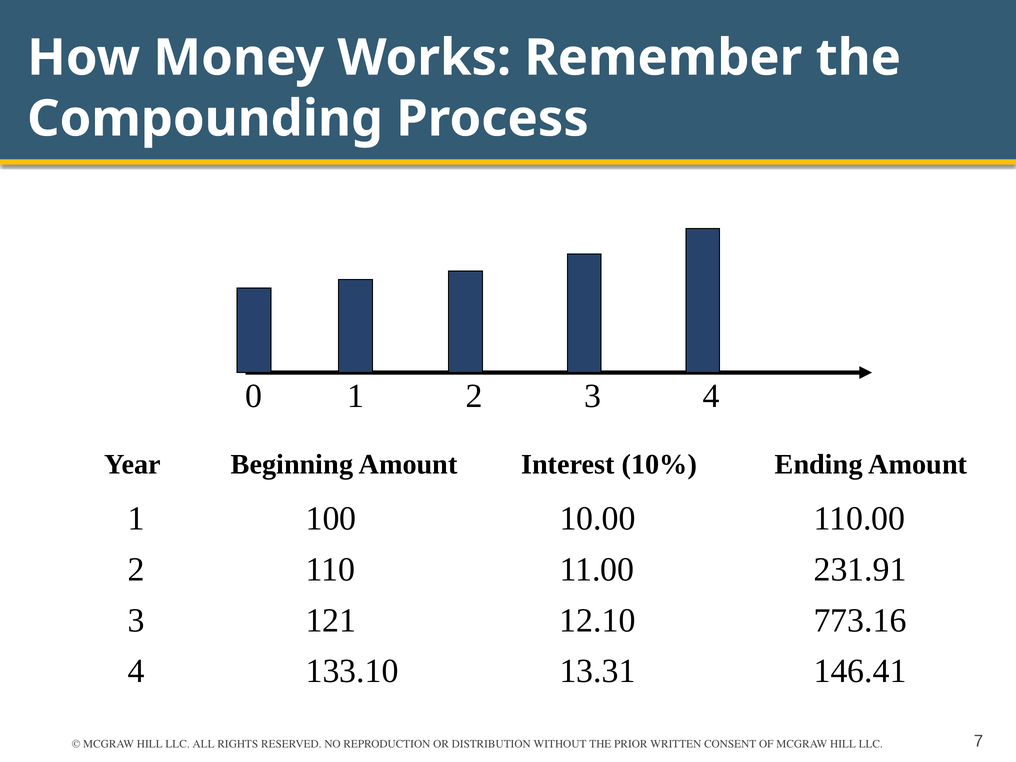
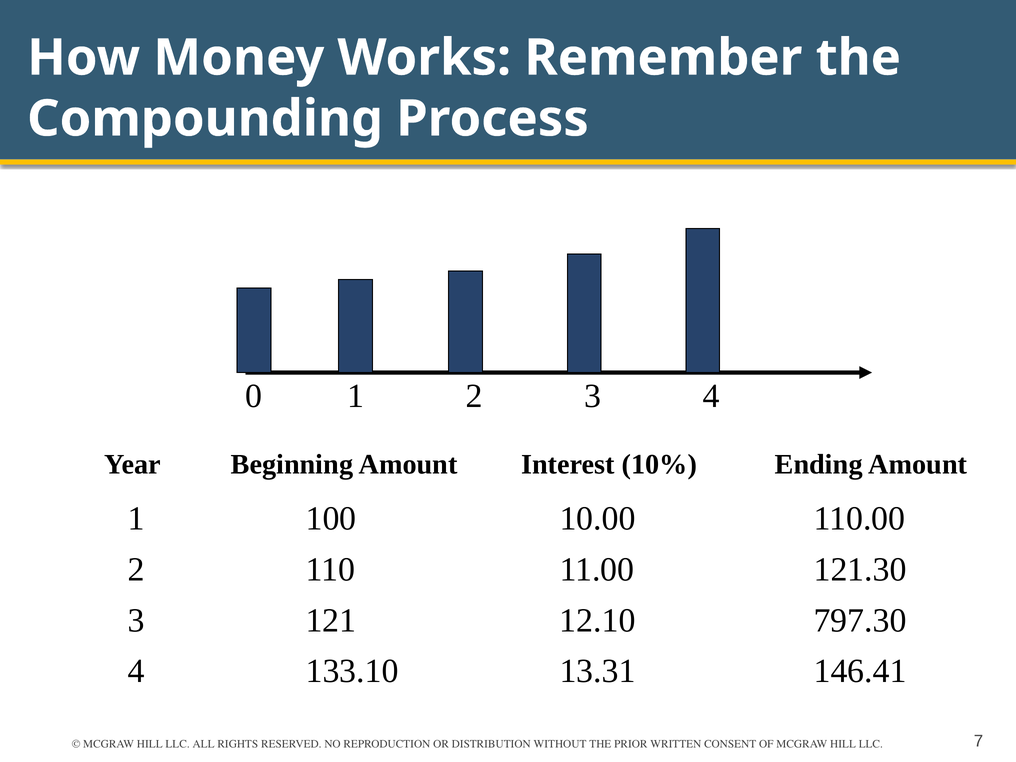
231.91: 231.91 -> 121.30
773.16: 773.16 -> 797.30
